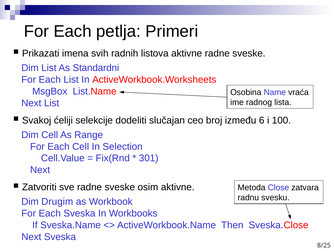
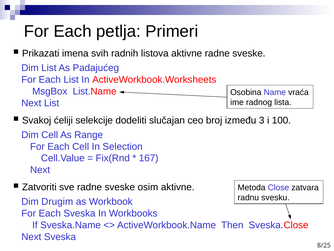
Standardni: Standardni -> Padajućeg
6: 6 -> 3
301: 301 -> 167
